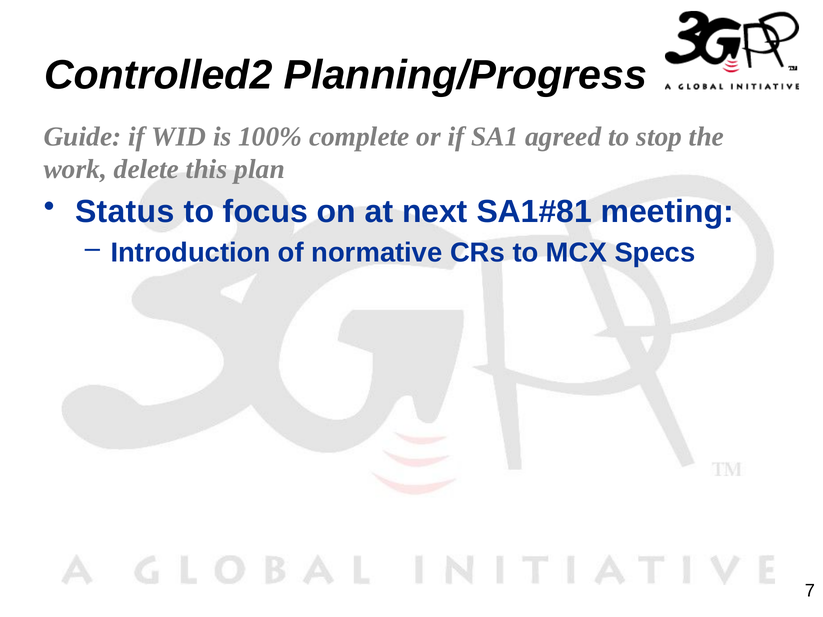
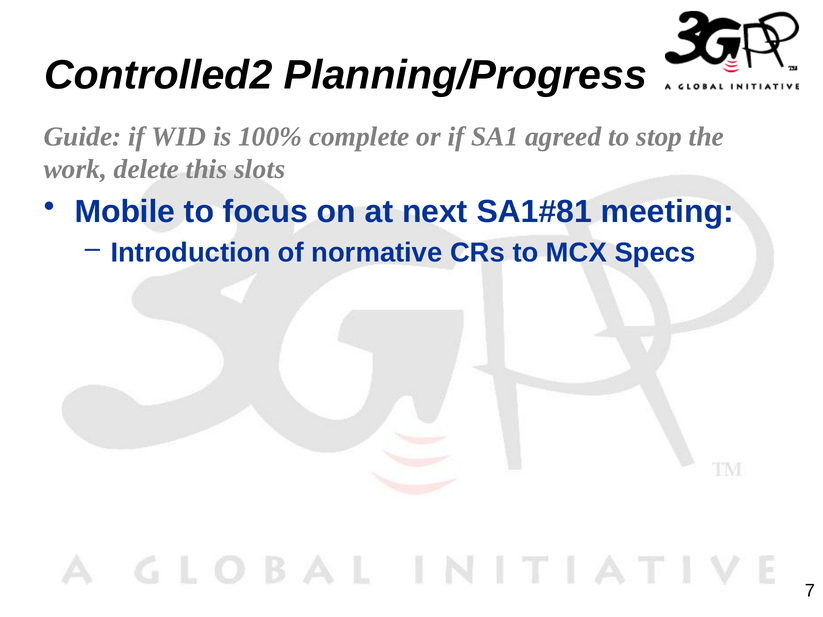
plan: plan -> slots
Status: Status -> Mobile
